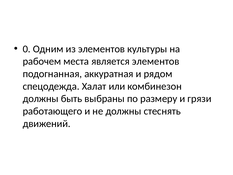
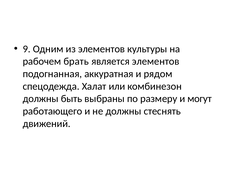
0: 0 -> 9
места: места -> брать
грязи: грязи -> могут
